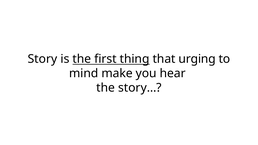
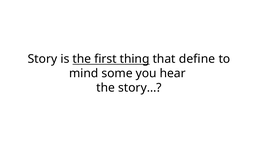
urging: urging -> define
make: make -> some
